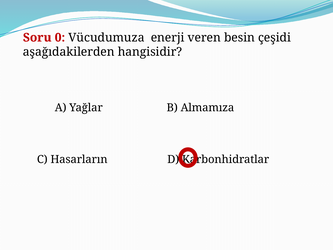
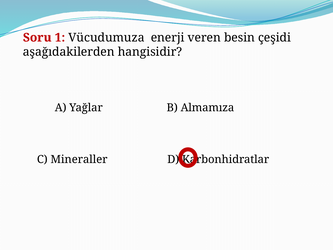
0: 0 -> 1
Hasarların: Hasarların -> Mineraller
